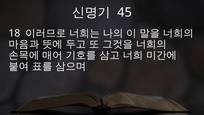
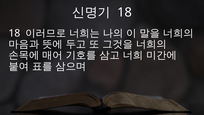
45 at (125, 12): 45 -> 18
